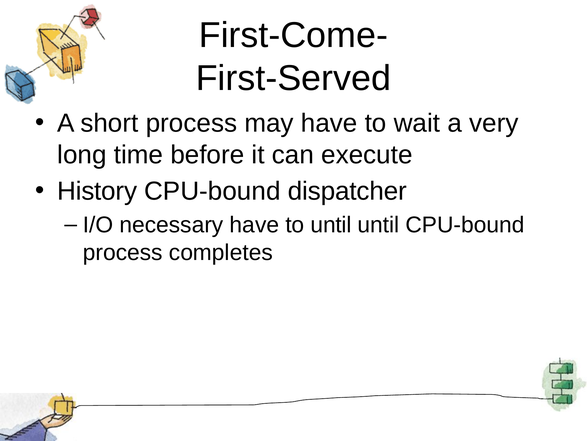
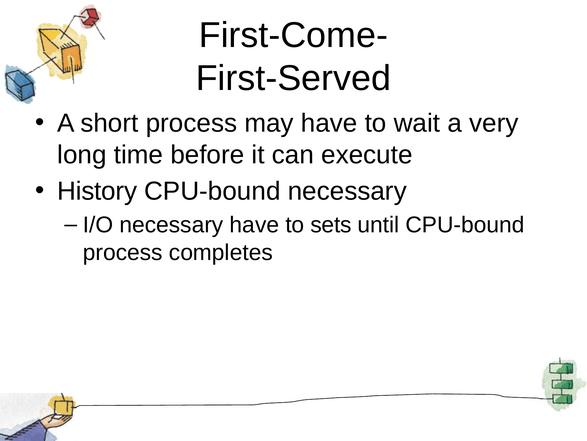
CPU-bound dispatcher: dispatcher -> necessary
to until: until -> sets
